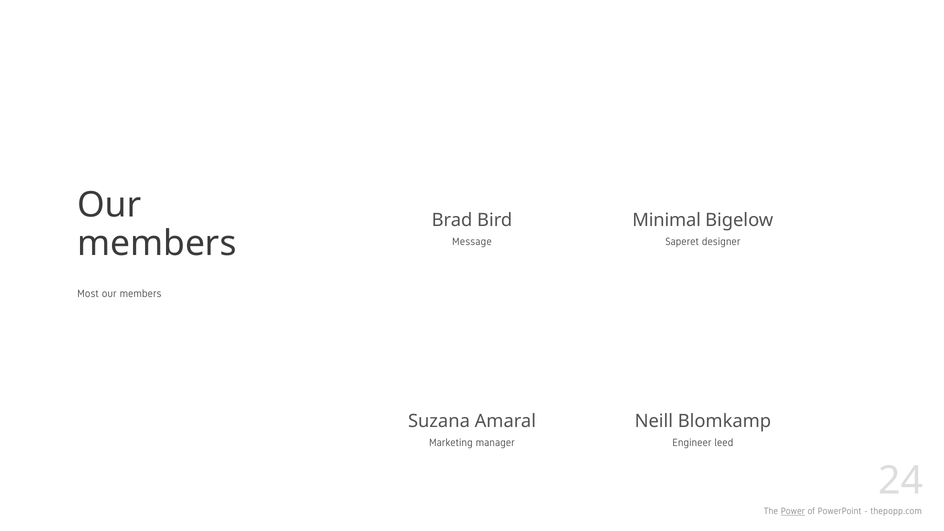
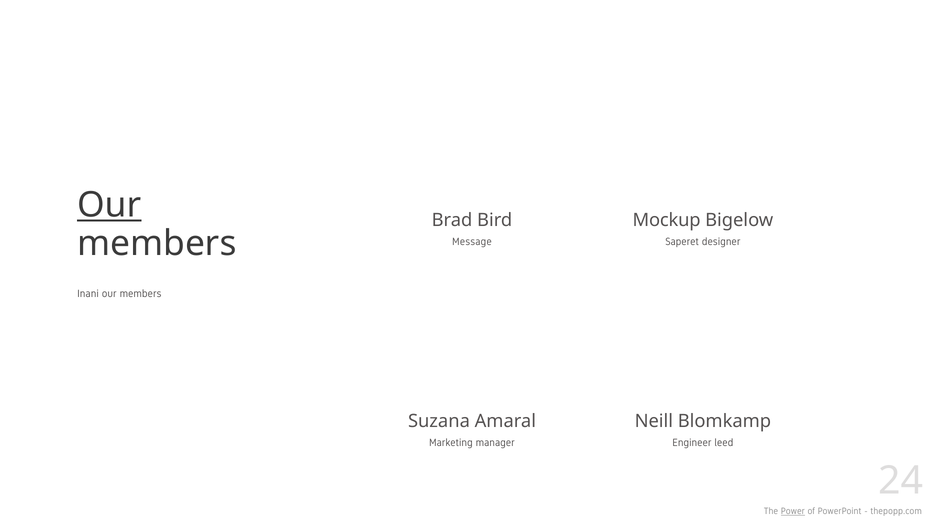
Our at (109, 205) underline: none -> present
Minimal: Minimal -> Mockup
Most: Most -> Inani
